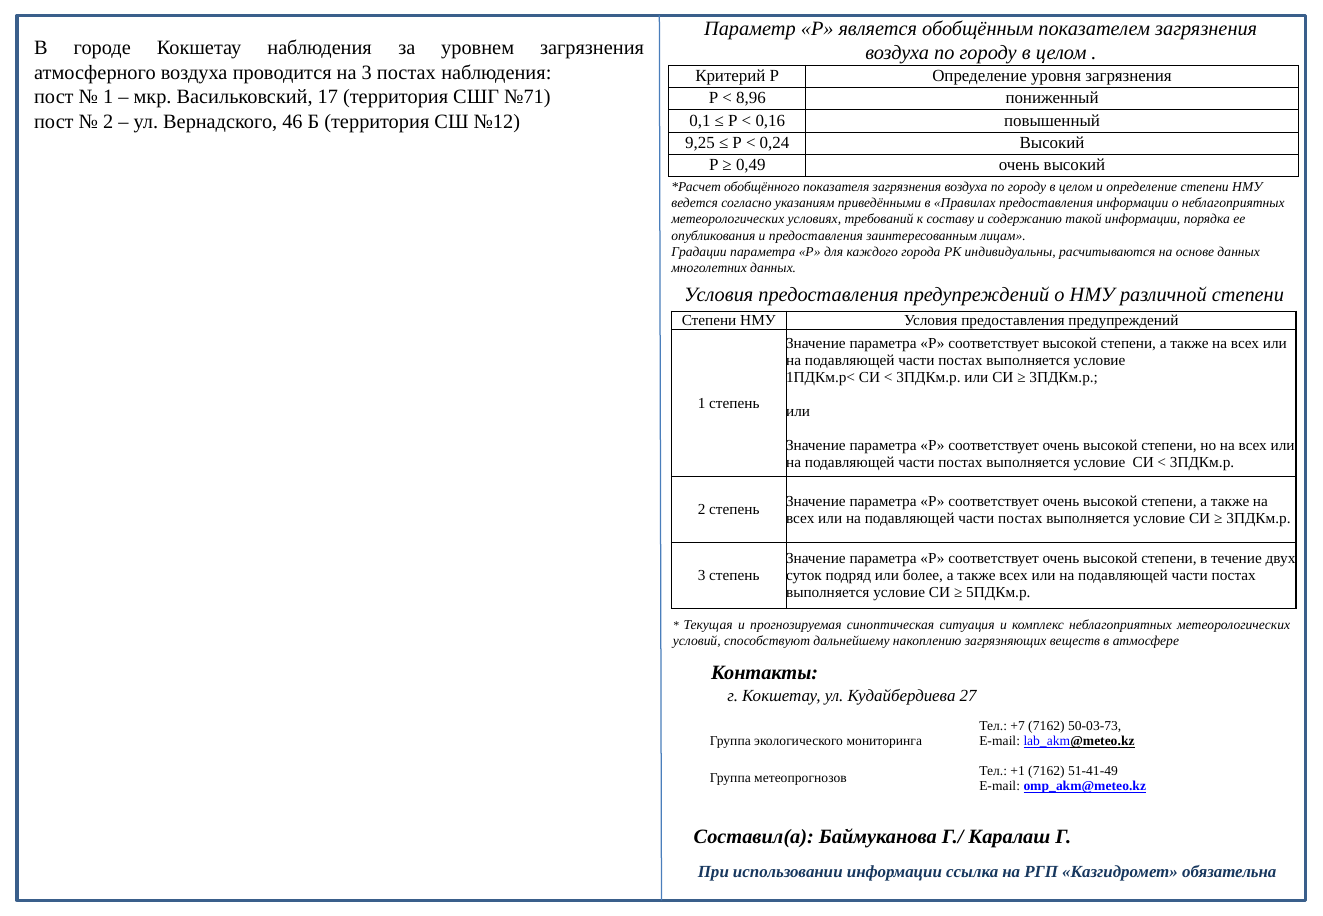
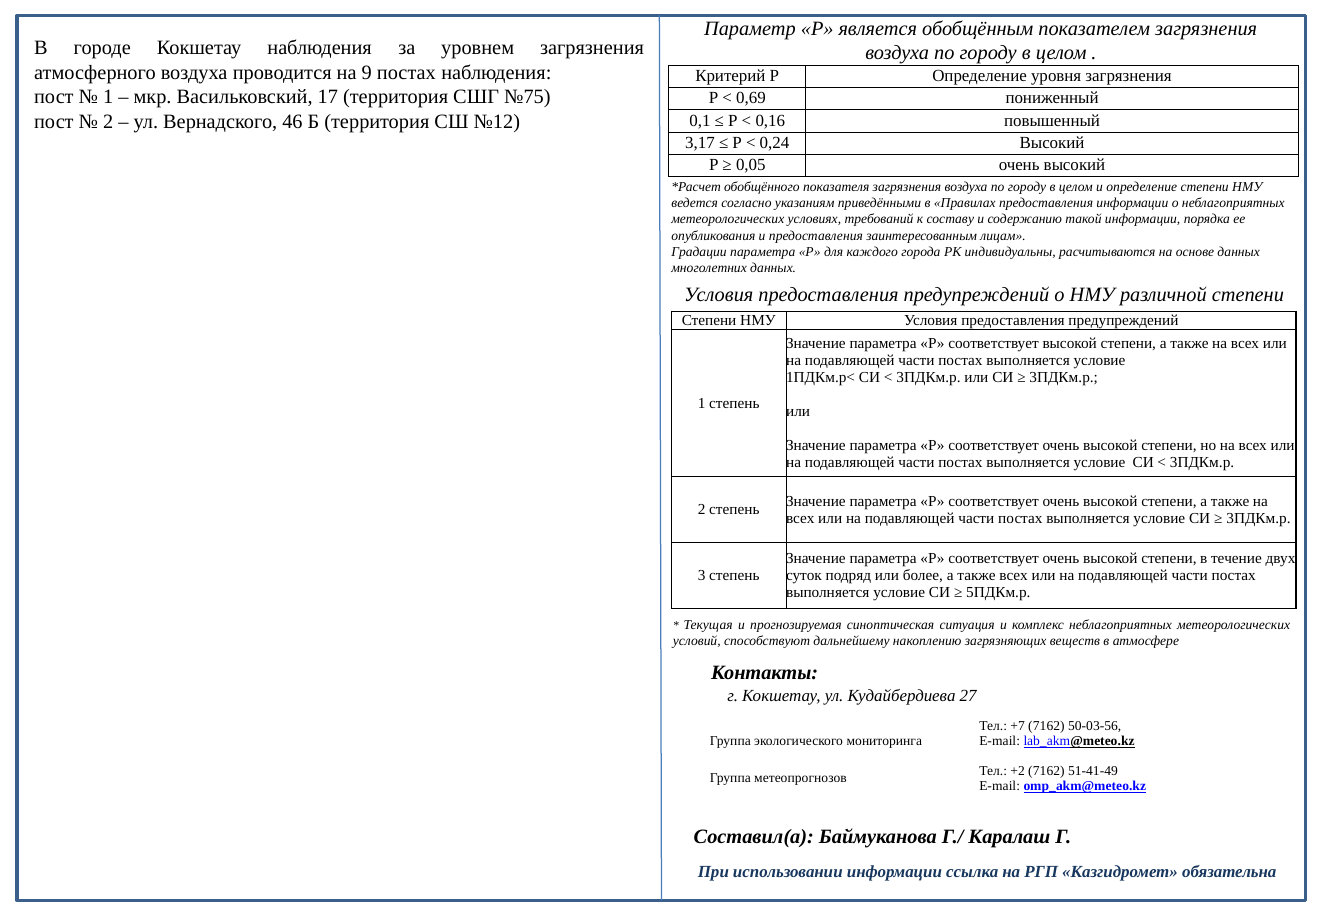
на 3: 3 -> 9
№71: №71 -> №75
8,96: 8,96 -> 0,69
9,25: 9,25 -> 3,17
0,49: 0,49 -> 0,05
50-03-73: 50-03-73 -> 50-03-56
+1: +1 -> +2
